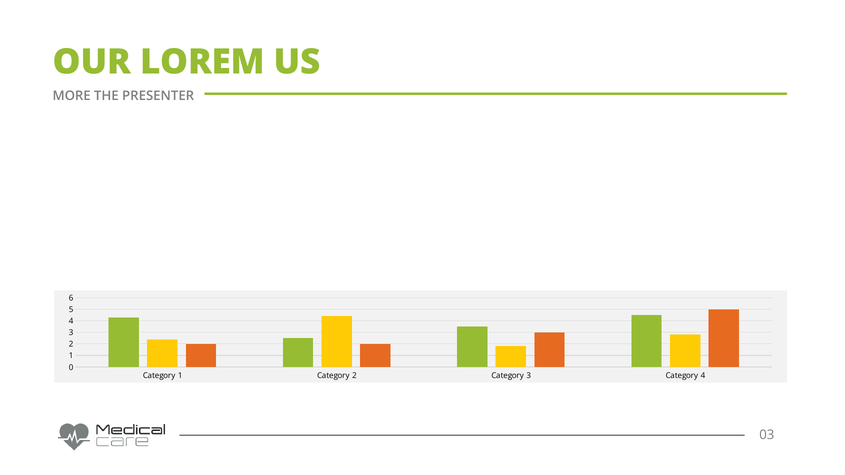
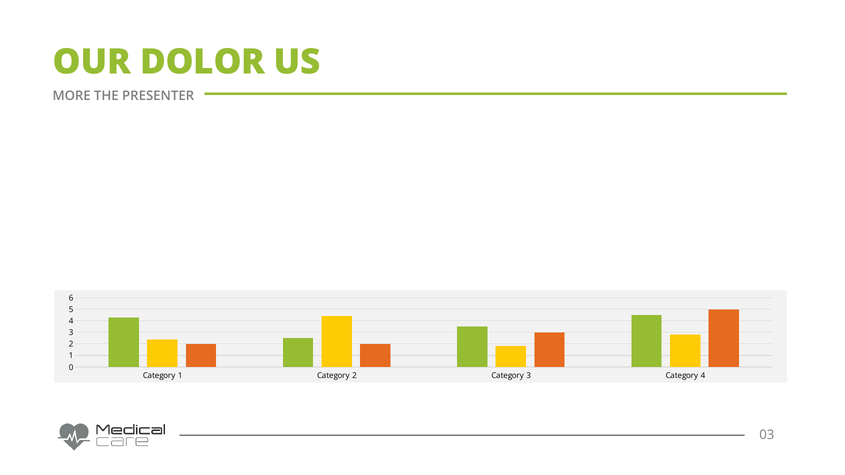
LOREM: LOREM -> DOLOR
